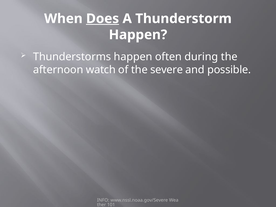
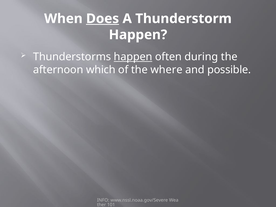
happen at (133, 57) underline: none -> present
watch: watch -> which
severe: severe -> where
